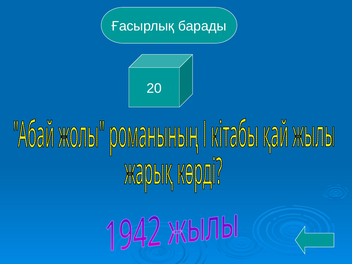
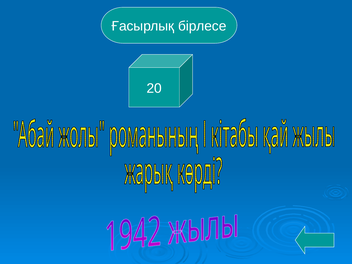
барады: барады -> бірлесе
